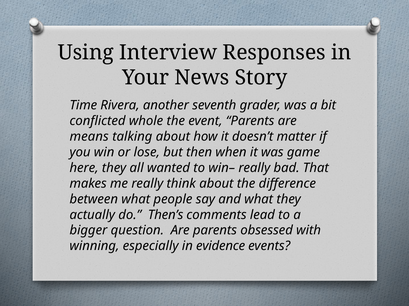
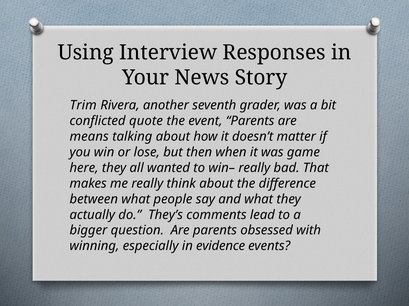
Time: Time -> Trim
whole: whole -> quote
Then’s: Then’s -> They’s
